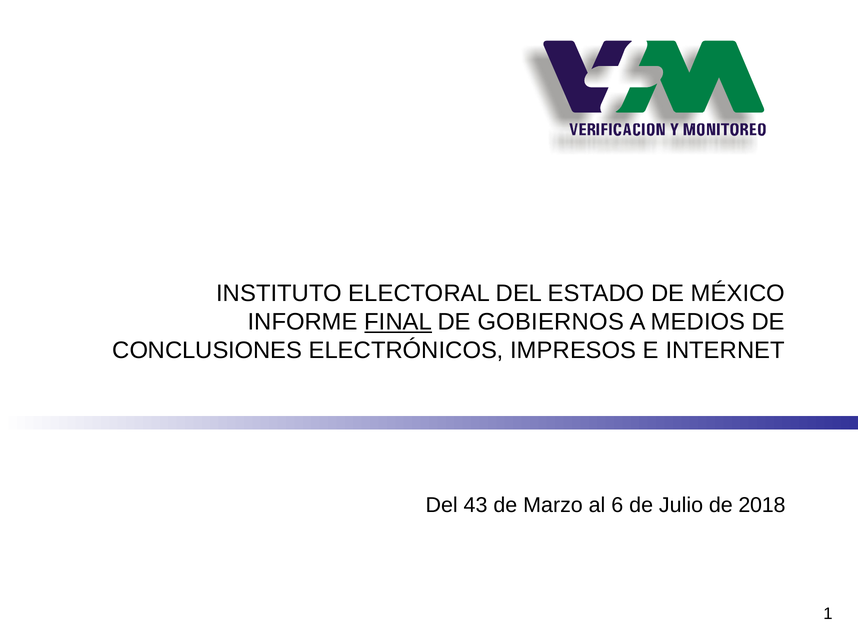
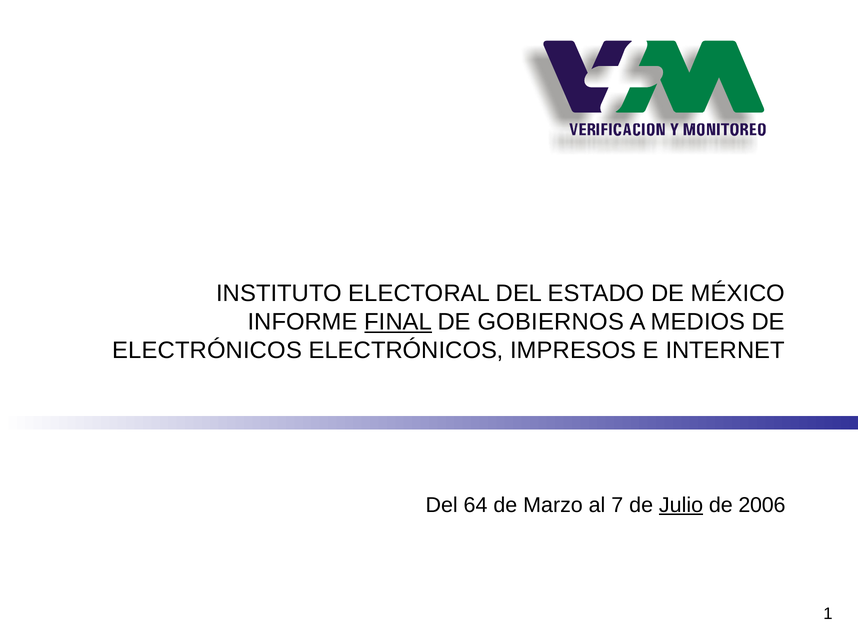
CONCLUSIONES at (207, 351): CONCLUSIONES -> ELECTRÓNICOS
43: 43 -> 64
6: 6 -> 7
Julio underline: none -> present
2018: 2018 -> 2006
